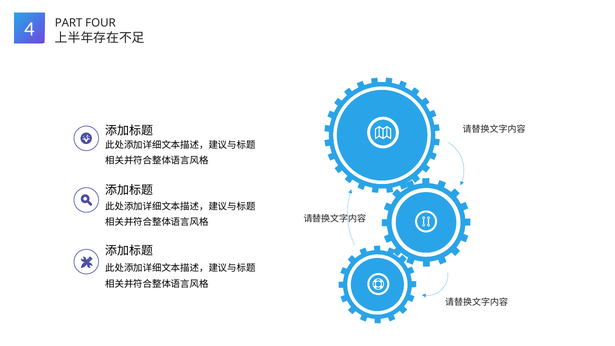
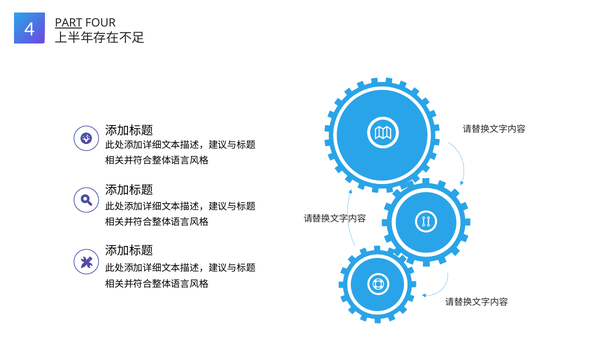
PART underline: none -> present
